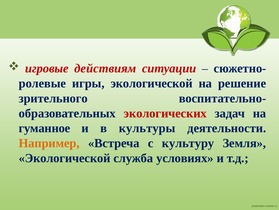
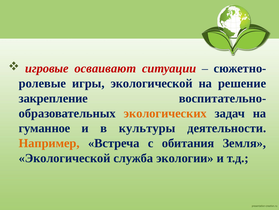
действиям: действиям -> осваивают
зрительного: зрительного -> закрепление
экологических colour: red -> orange
культуру: культуру -> обитания
условиях: условиях -> экологии
